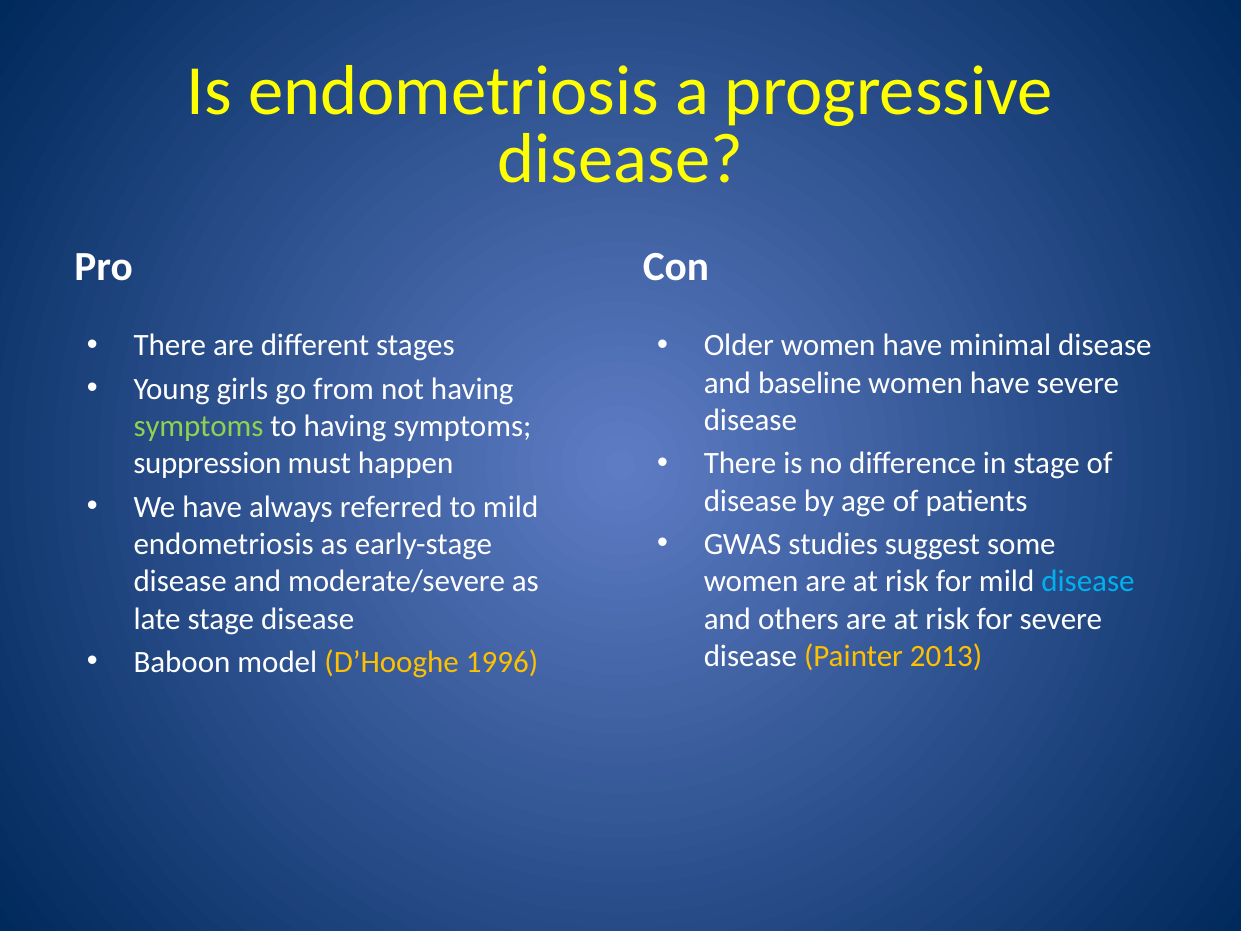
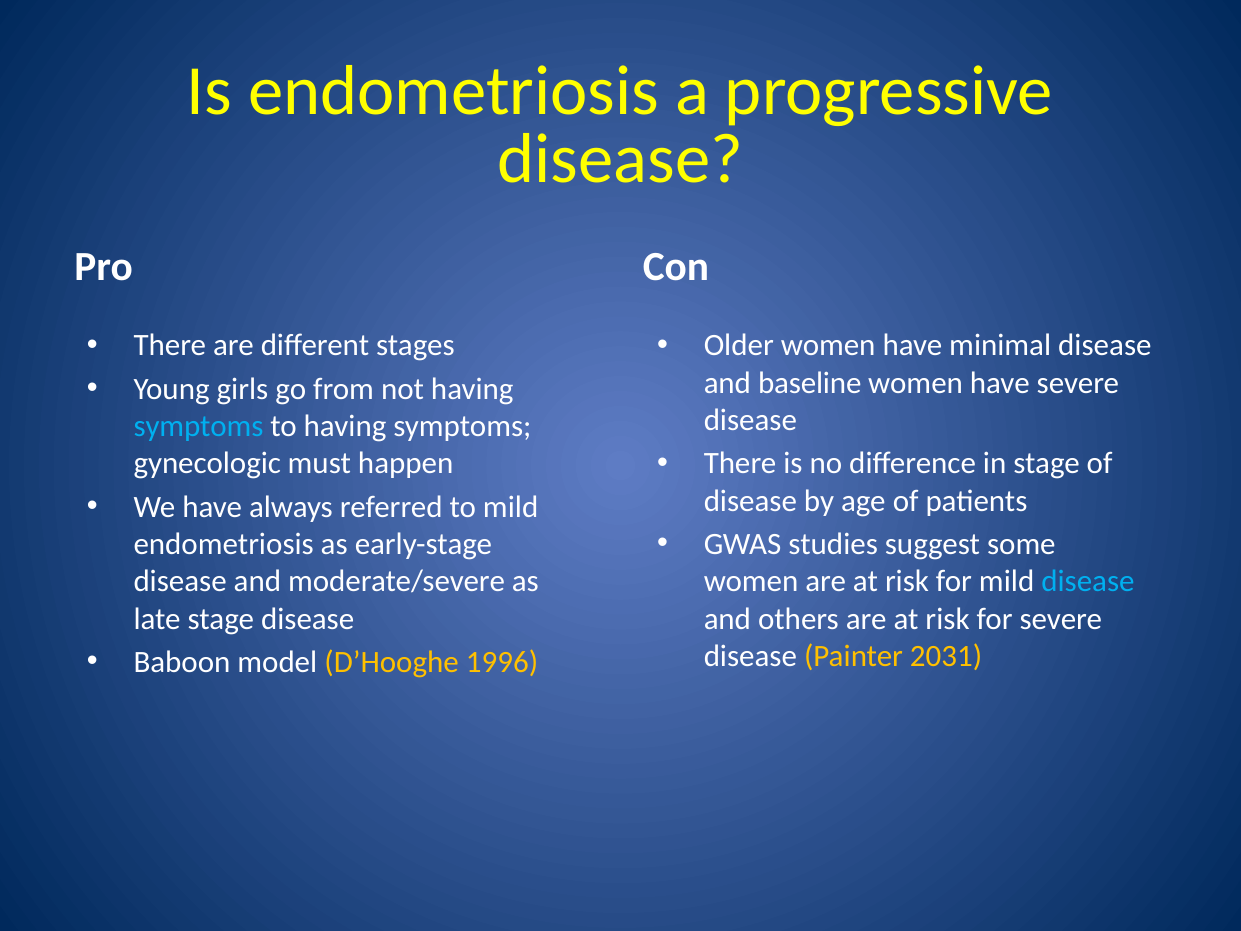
symptoms at (198, 426) colour: light green -> light blue
suppression: suppression -> gynecologic
2013: 2013 -> 2031
